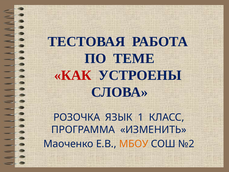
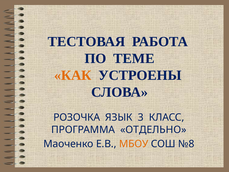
КАК colour: red -> orange
1: 1 -> 3
ИЗМЕНИТЬ: ИЗМЕНИТЬ -> ОТДЕЛЬНО
№2: №2 -> №8
